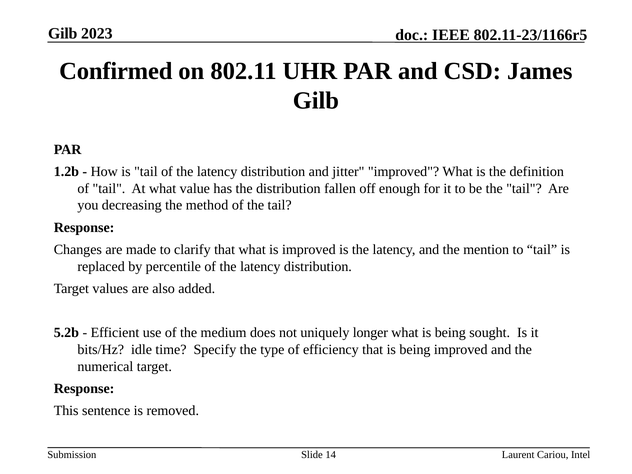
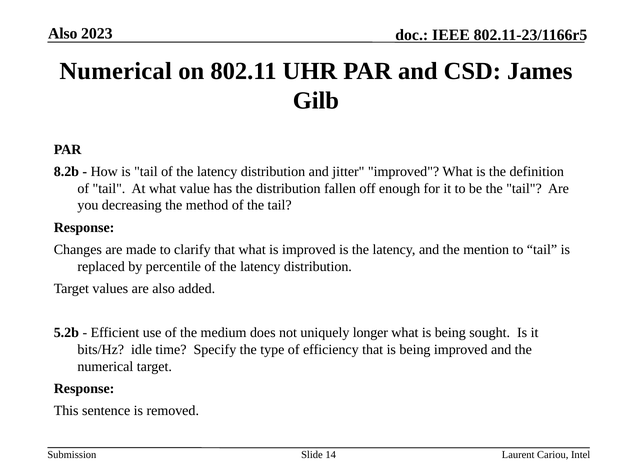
Gilb at (63, 34): Gilb -> Also
Confirmed at (116, 71): Confirmed -> Numerical
1.2b: 1.2b -> 8.2b
